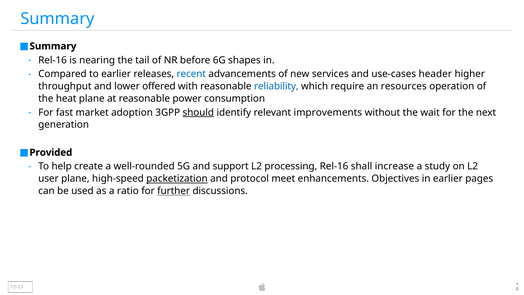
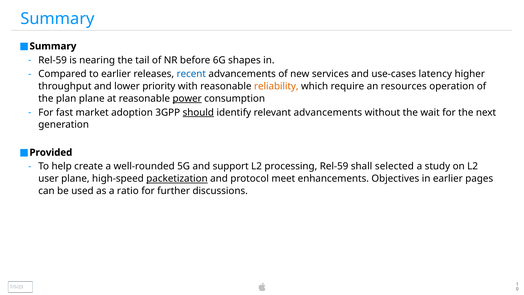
Rel-16 at (53, 60): Rel-16 -> Rel-59
header: header -> latency
offered: offered -> priority
reliability colour: blue -> orange
heat: heat -> plan
power underline: none -> present
relevant improvements: improvements -> advancements
processing Rel-16: Rel-16 -> Rel-59
increase: increase -> selected
further underline: present -> none
